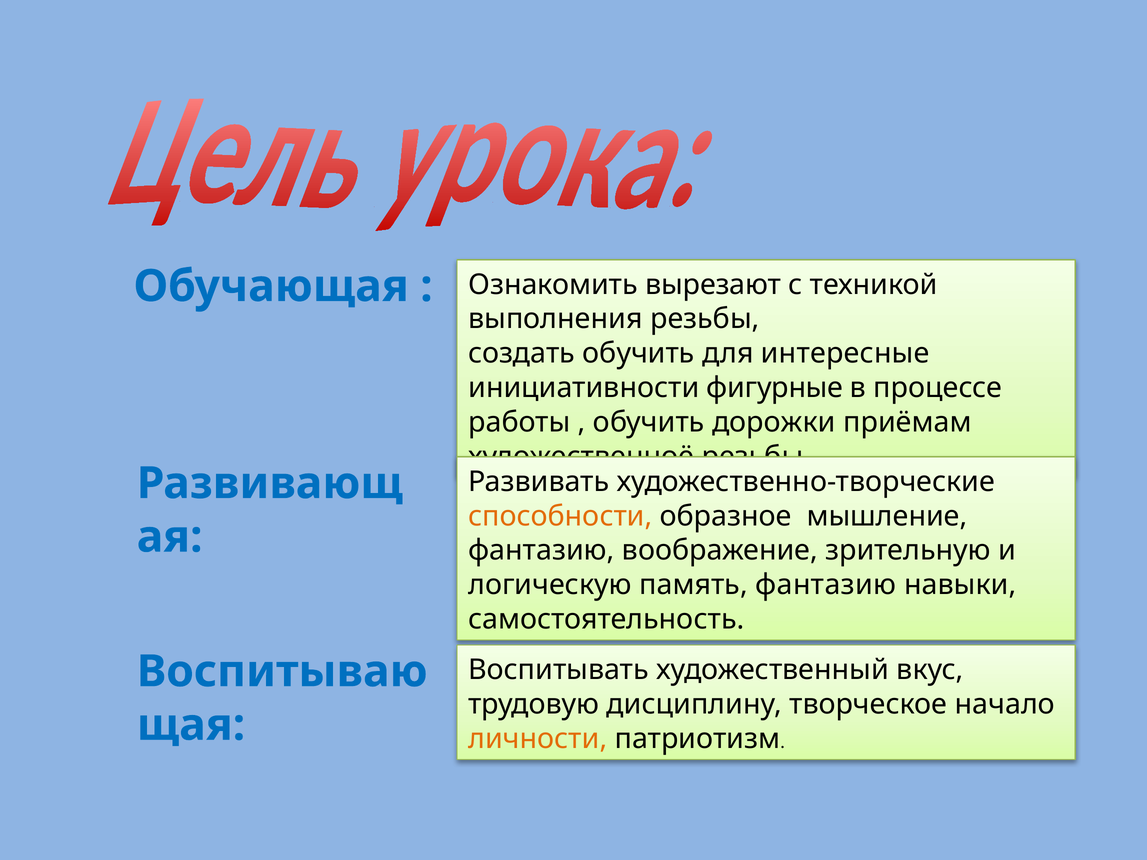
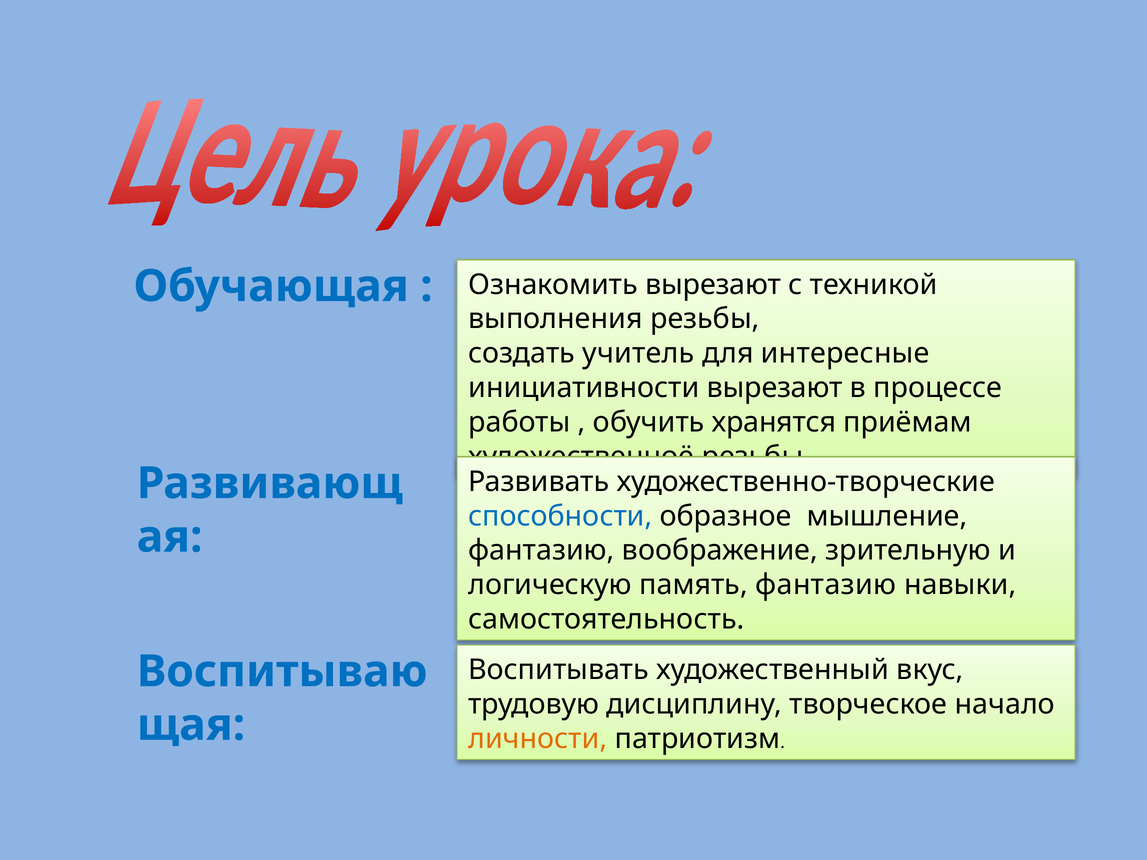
создать обучить: обучить -> учитель
инициативности фигурные: фигурные -> вырезают
дорожки: дорожки -> хранятся
способности colour: orange -> blue
